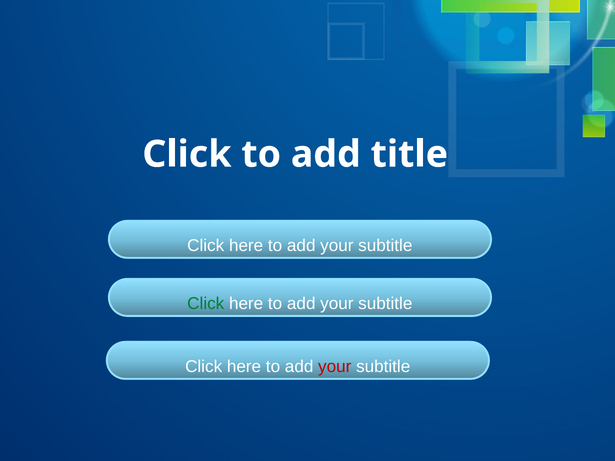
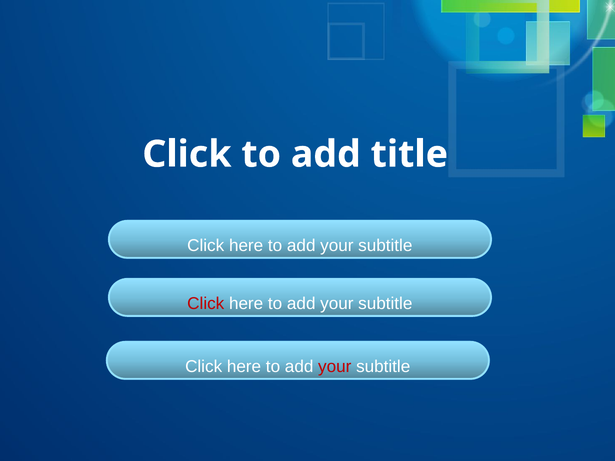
Click at (206, 304) colour: green -> red
